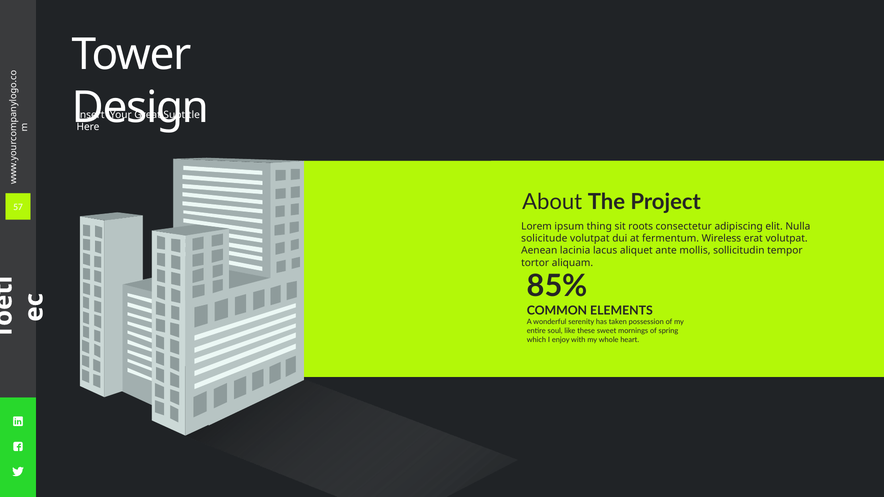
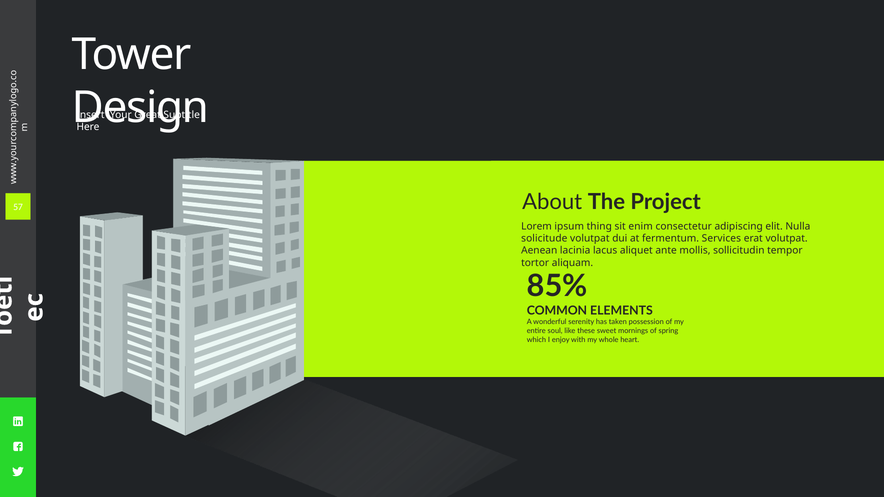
roots: roots -> enim
Wireless: Wireless -> Services
